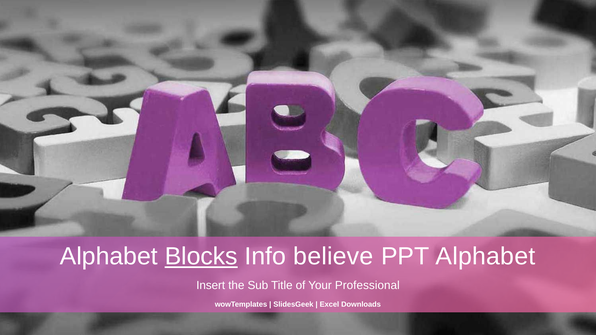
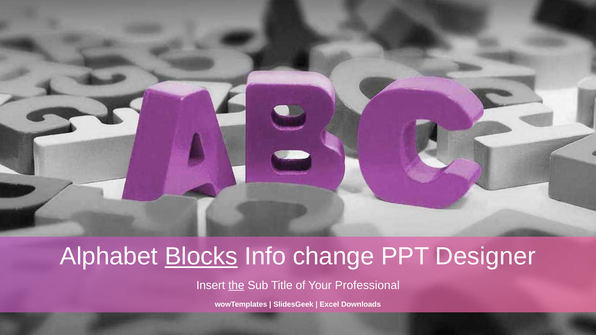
believe: believe -> change
PPT Alphabet: Alphabet -> Designer
the underline: none -> present
